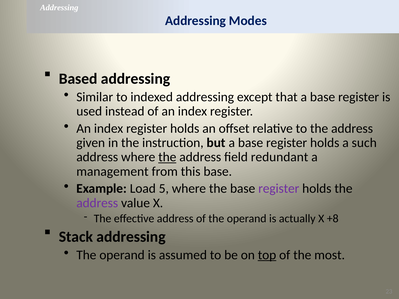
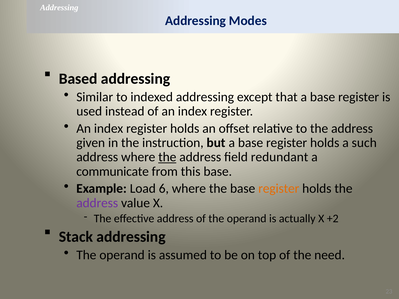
management: management -> communicate
5: 5 -> 6
register at (279, 189) colour: purple -> orange
+8: +8 -> +2
top underline: present -> none
most: most -> need
